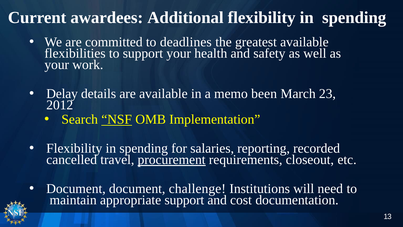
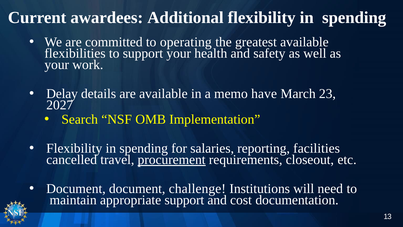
deadlines: deadlines -> operating
been: been -> have
2012: 2012 -> 2027
NSF underline: present -> none
recorded: recorded -> facilities
